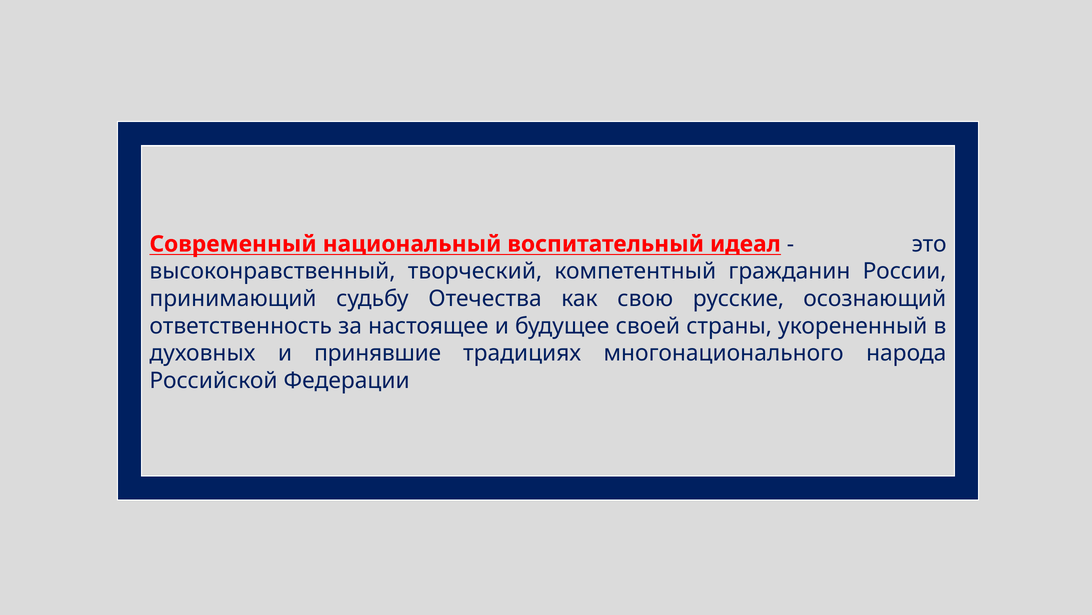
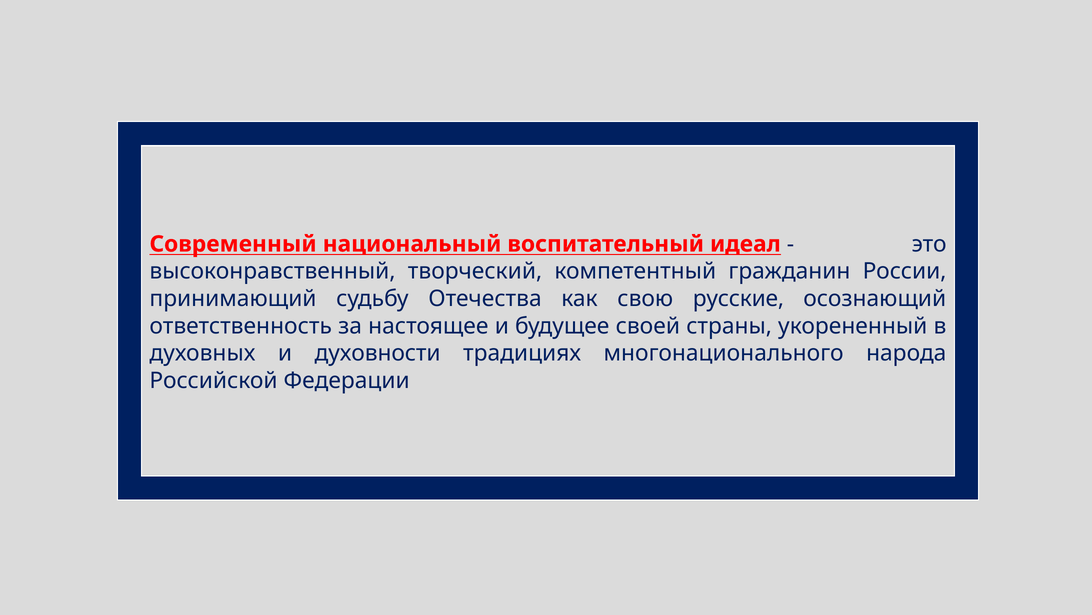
принявшие: принявшие -> духовности
